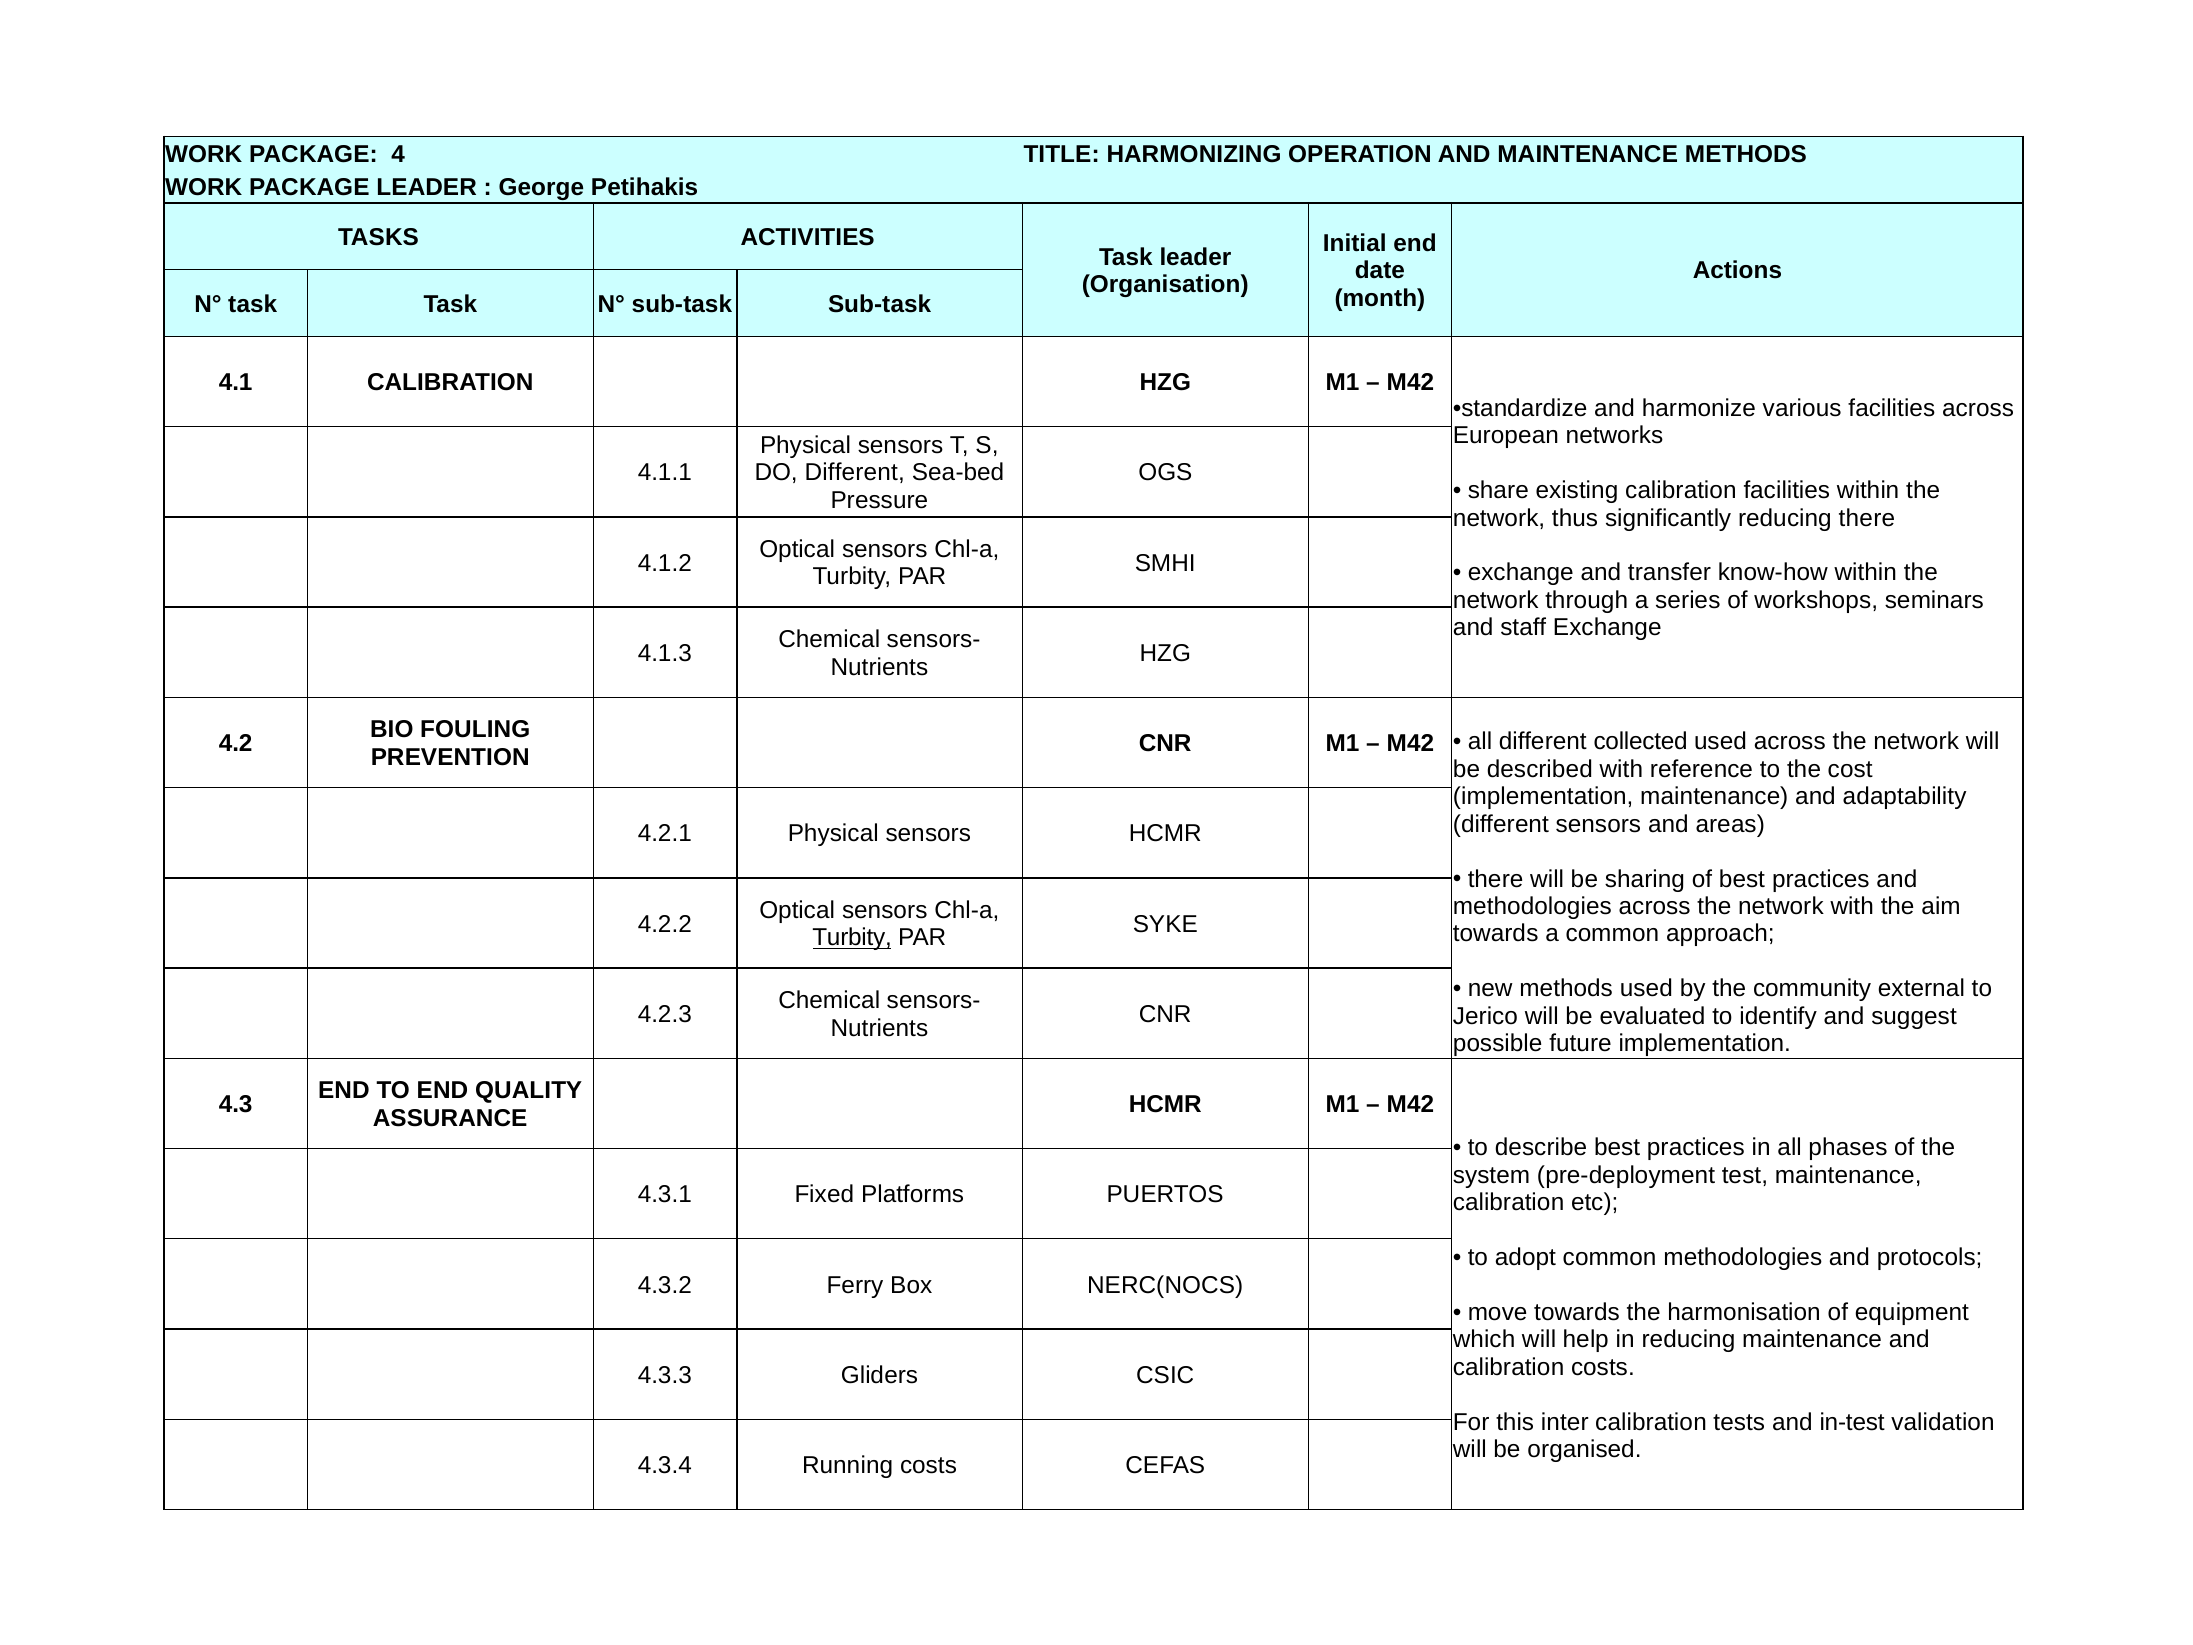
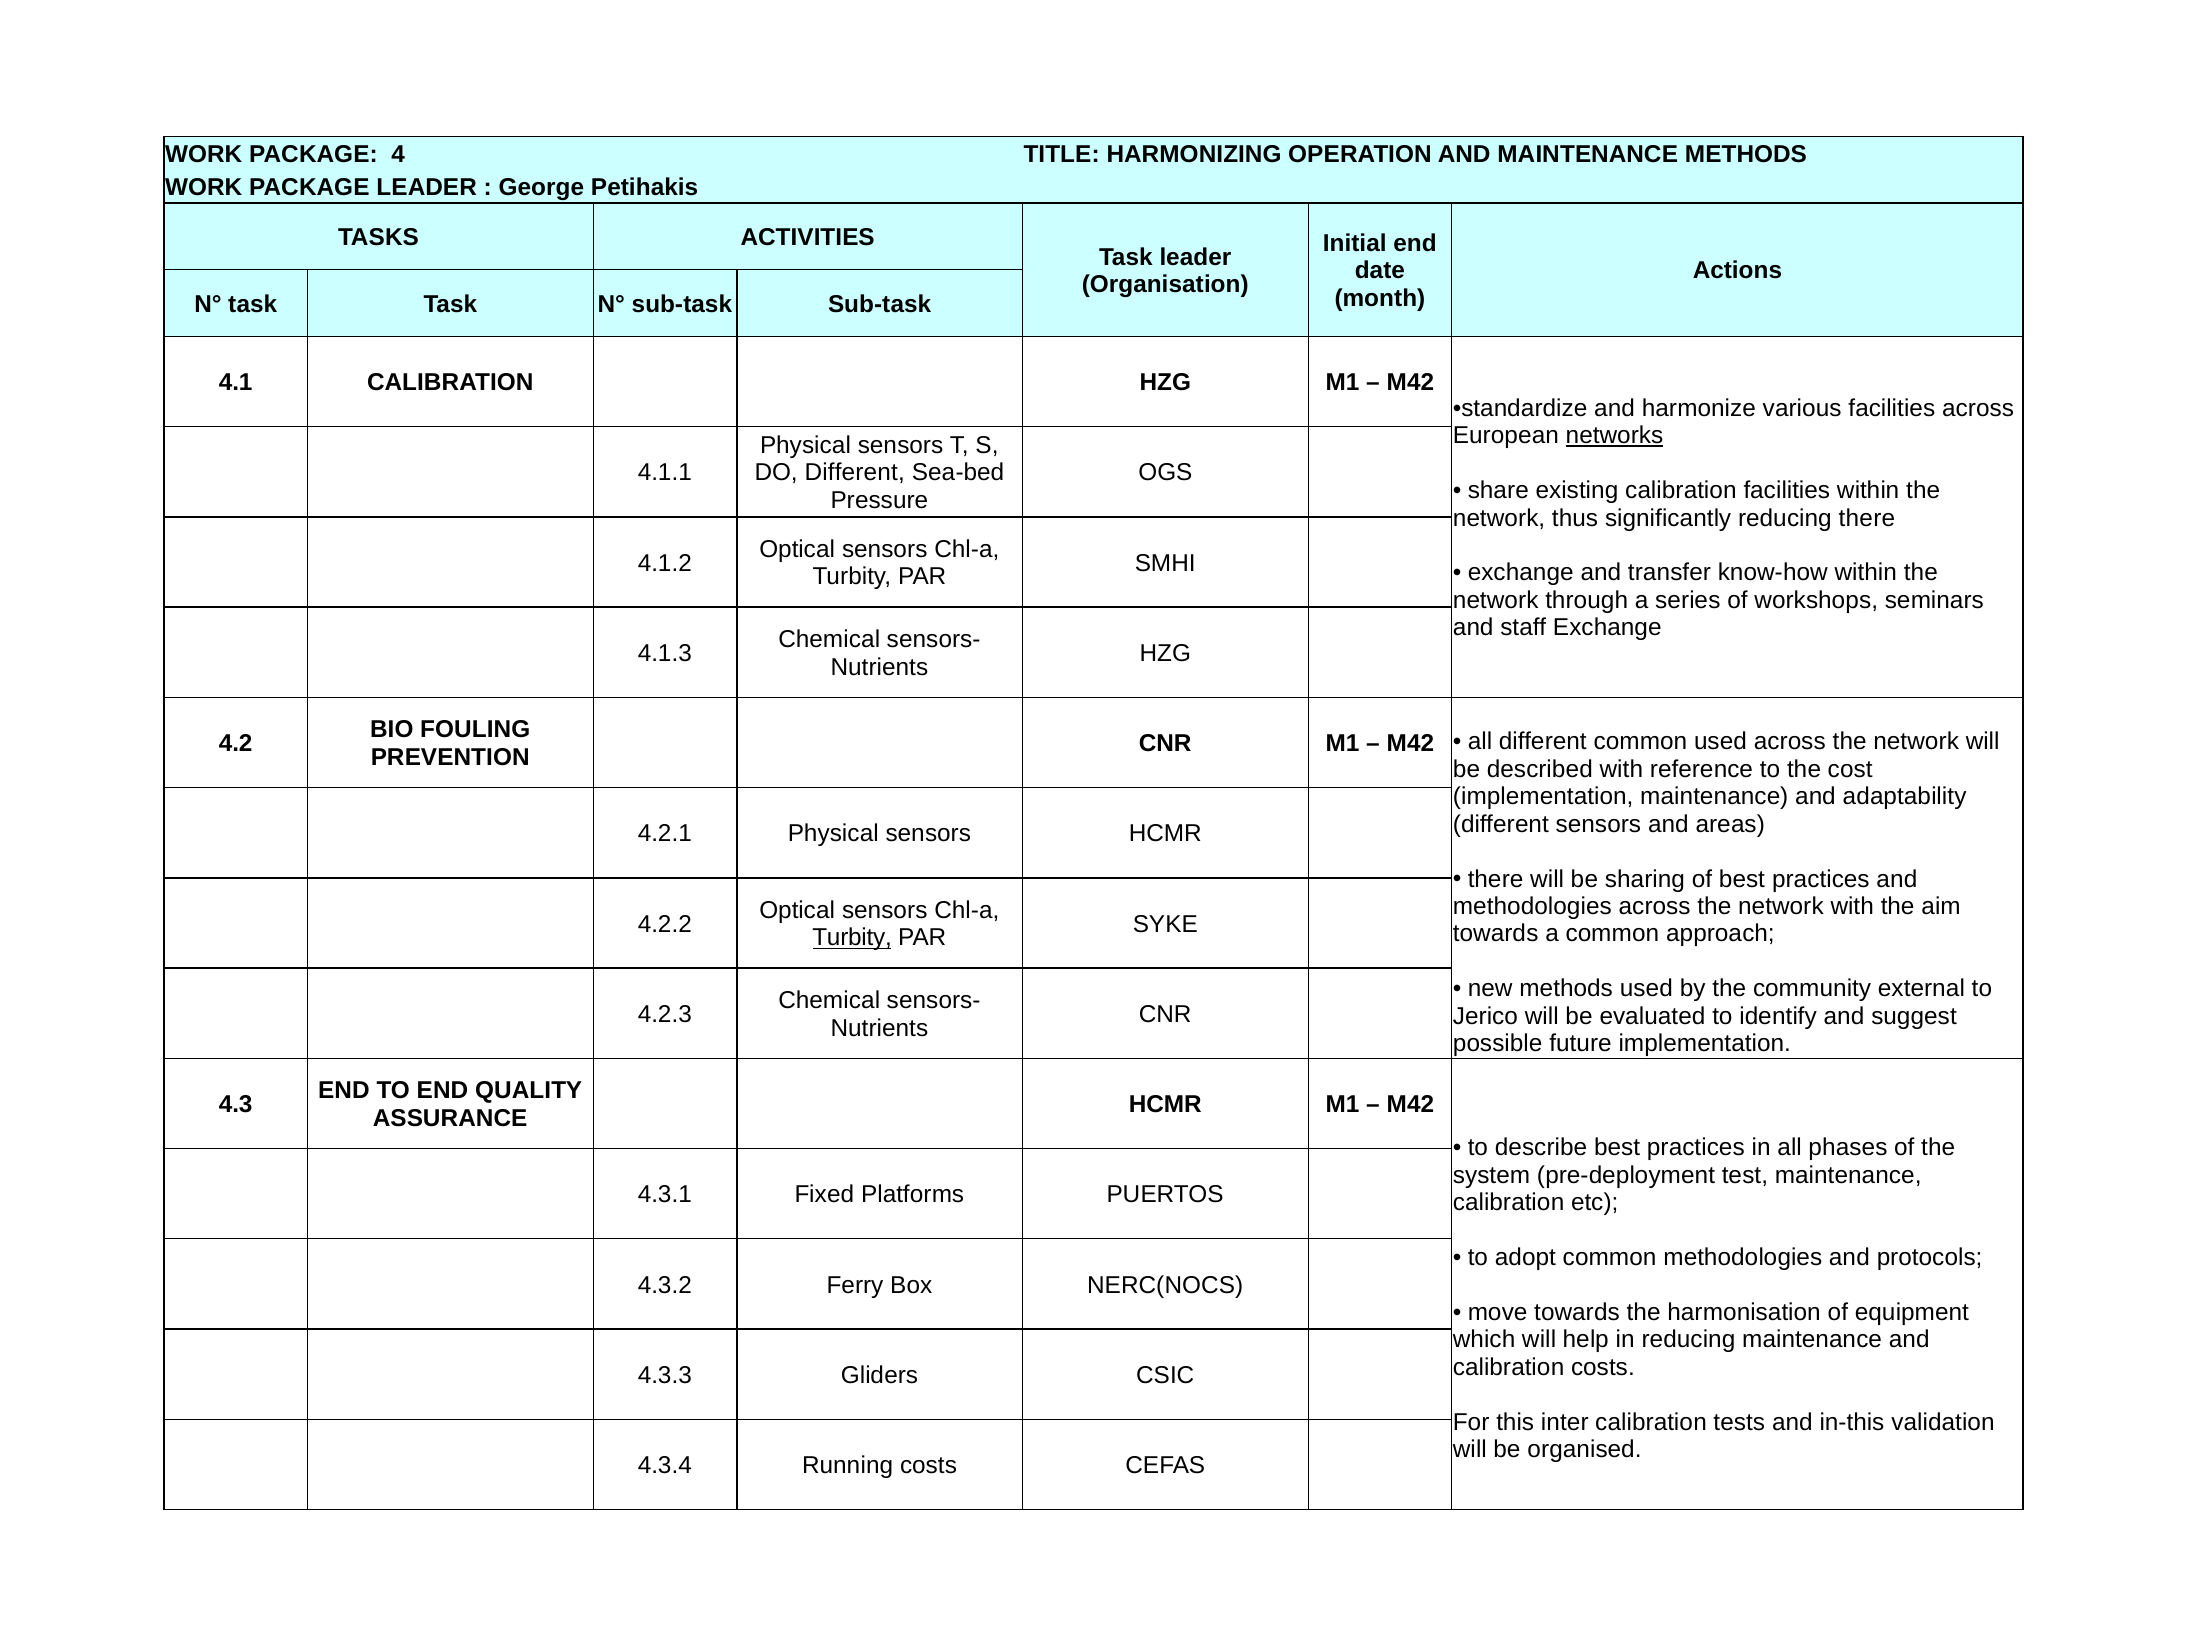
networks underline: none -> present
different collected: collected -> common
in-test: in-test -> in-this
